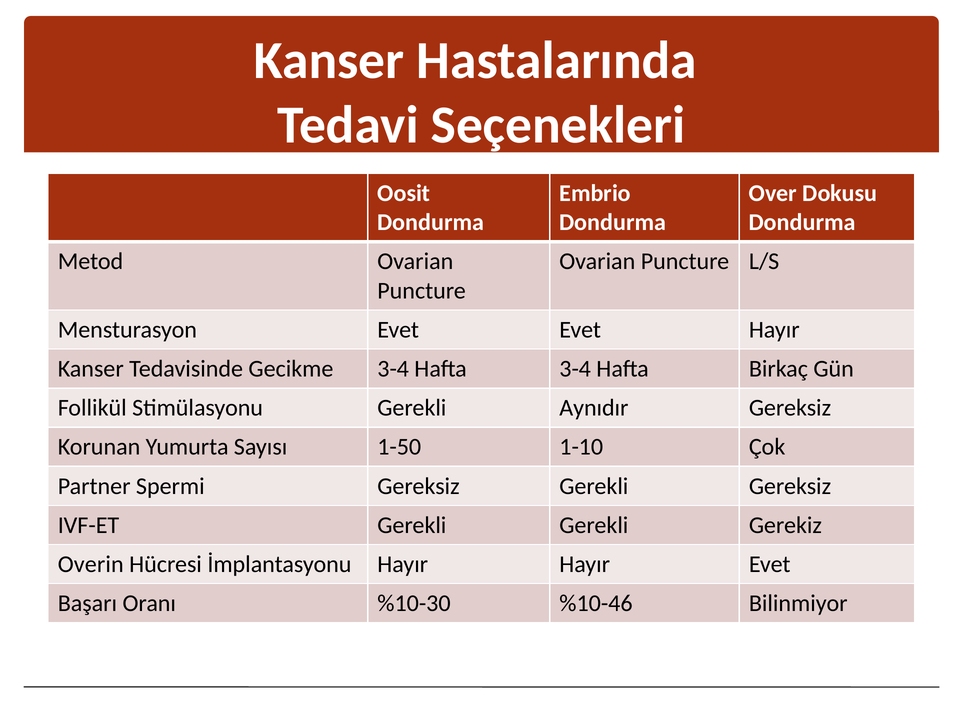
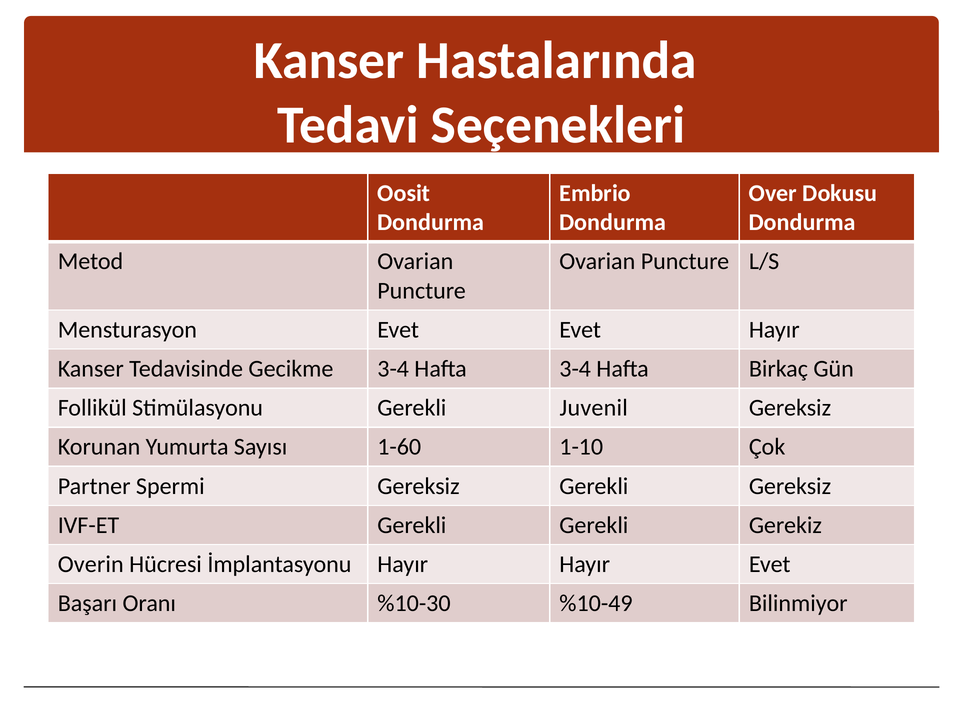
Aynıdır: Aynıdır -> Juvenil
1-50: 1-50 -> 1-60
%10-46: %10-46 -> %10-49
